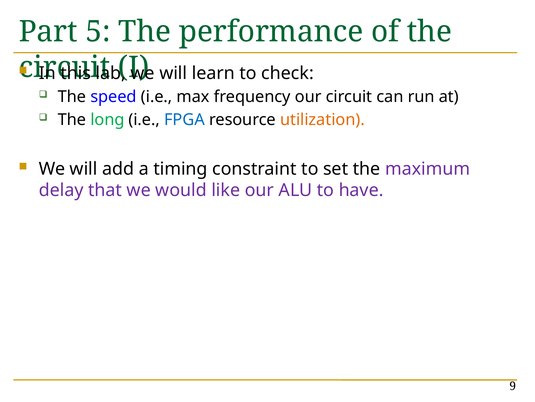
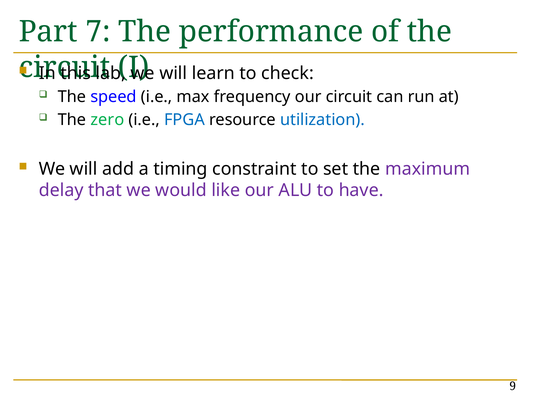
5: 5 -> 7
long: long -> zero
utilization colour: orange -> blue
